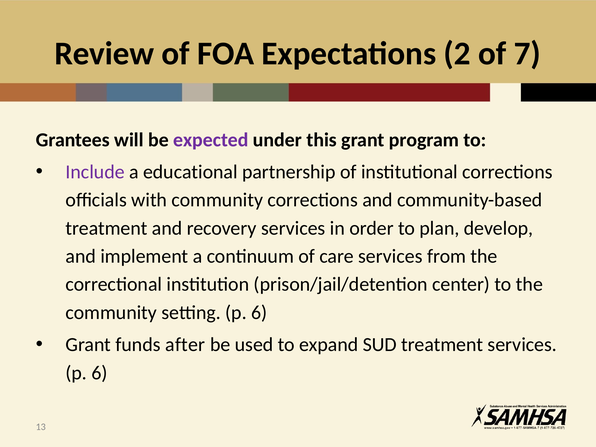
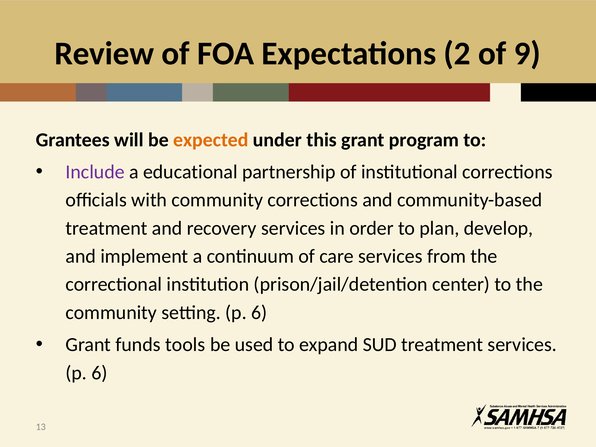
7: 7 -> 9
expected colour: purple -> orange
after: after -> tools
